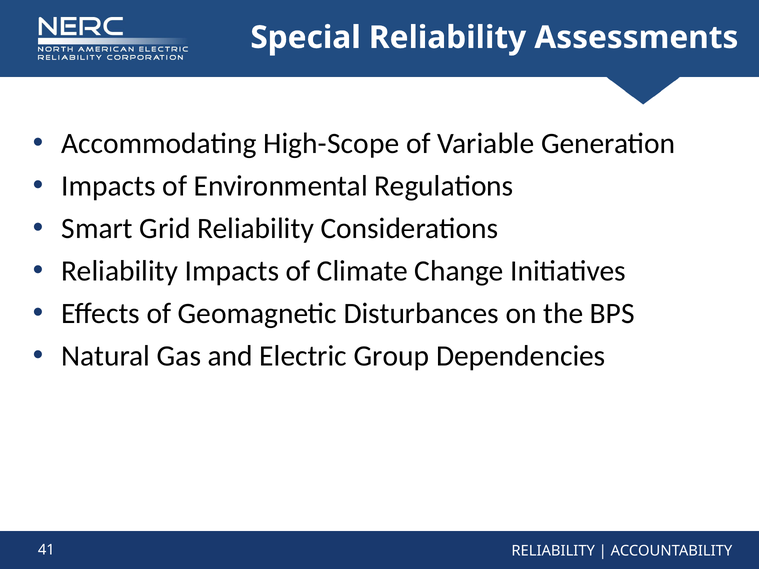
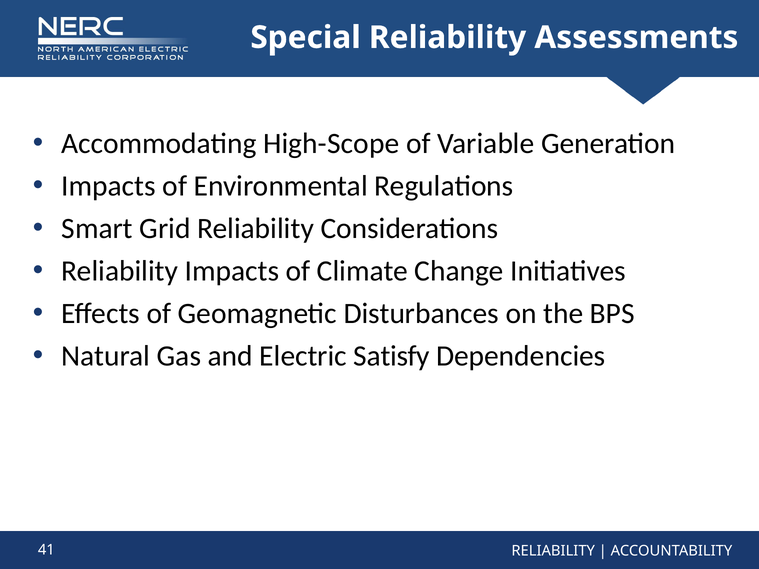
Group: Group -> Satisfy
